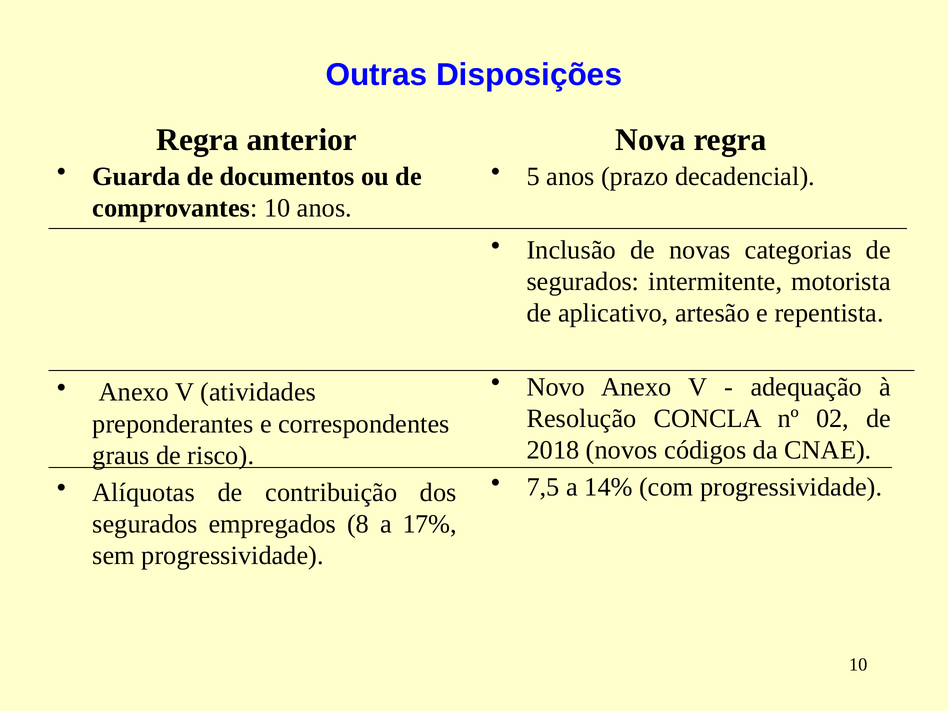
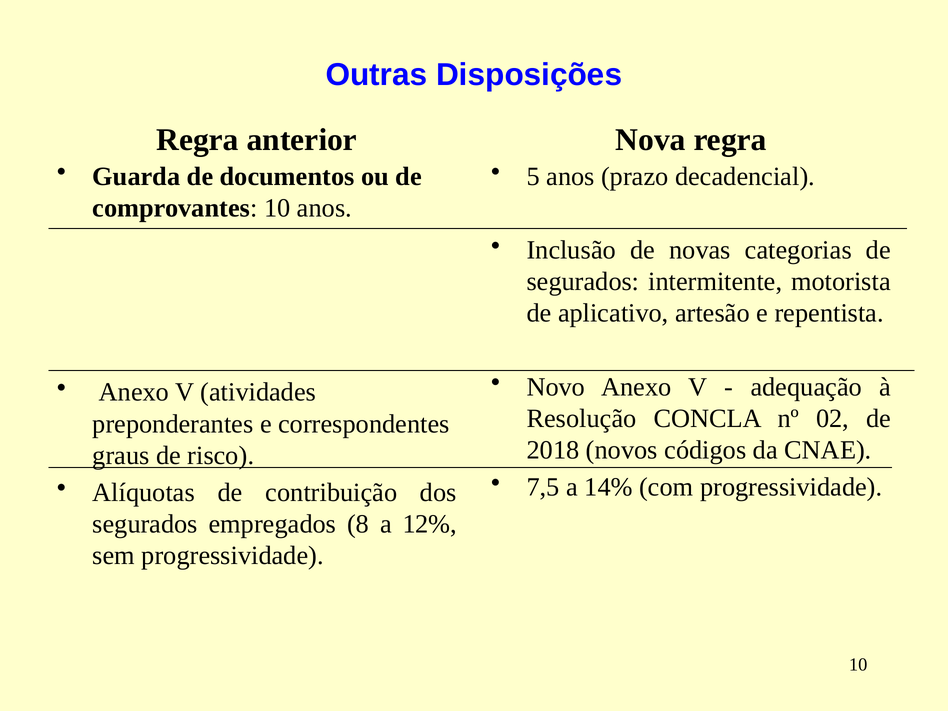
17%: 17% -> 12%
